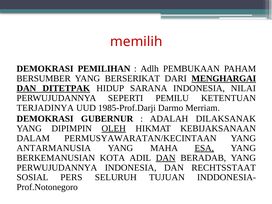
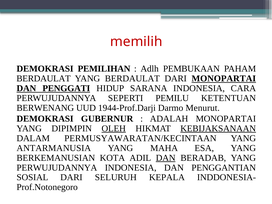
BERSUMBER at (44, 79): BERSUMBER -> BERDAULAT
YANG BERSERIKAT: BERSERIKAT -> BERDAULAT
DARI MENGHARGAI: MENGHARGAI -> MONOPARTAI
DITETPAK: DITETPAK -> PENGGATI
NILAI: NILAI -> CARA
TERJADINYA: TERJADINYA -> BERWENANG
1985-Prof.Darji: 1985-Prof.Darji -> 1944-Prof.Darji
Merriam: Merriam -> Menurut
ADALAH DILAKSANAK: DILAKSANAK -> MONOPARTAI
KEBIJAKSANAAN underline: none -> present
ESA underline: present -> none
RECHTSSTAAT: RECHTSSTAAT -> PENGGANTIAN
SOSIAL PERS: PERS -> DARI
TUJUAN: TUJUAN -> KEPALA
